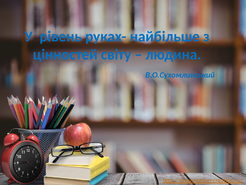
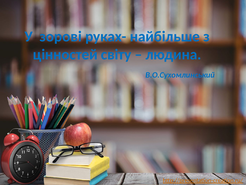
рівень: рівень -> зорові
